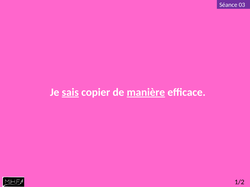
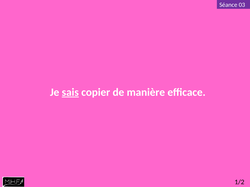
manière underline: present -> none
